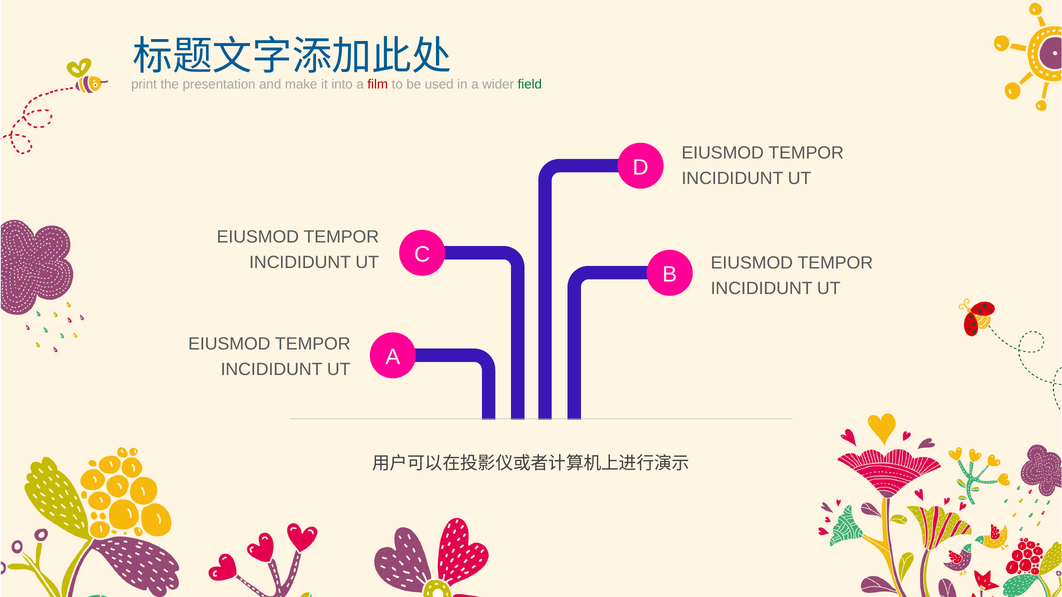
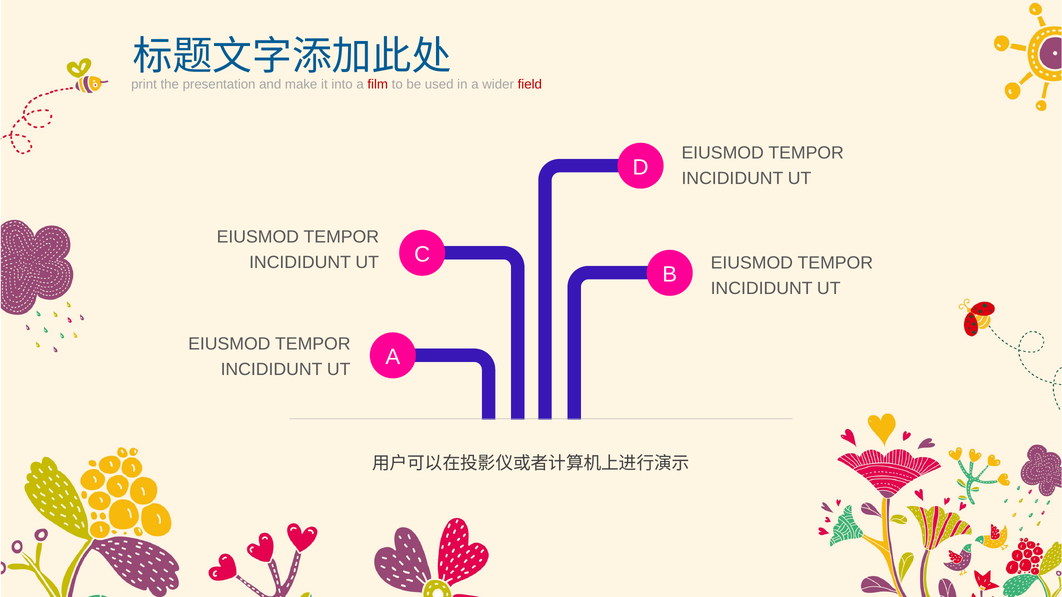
field colour: green -> red
